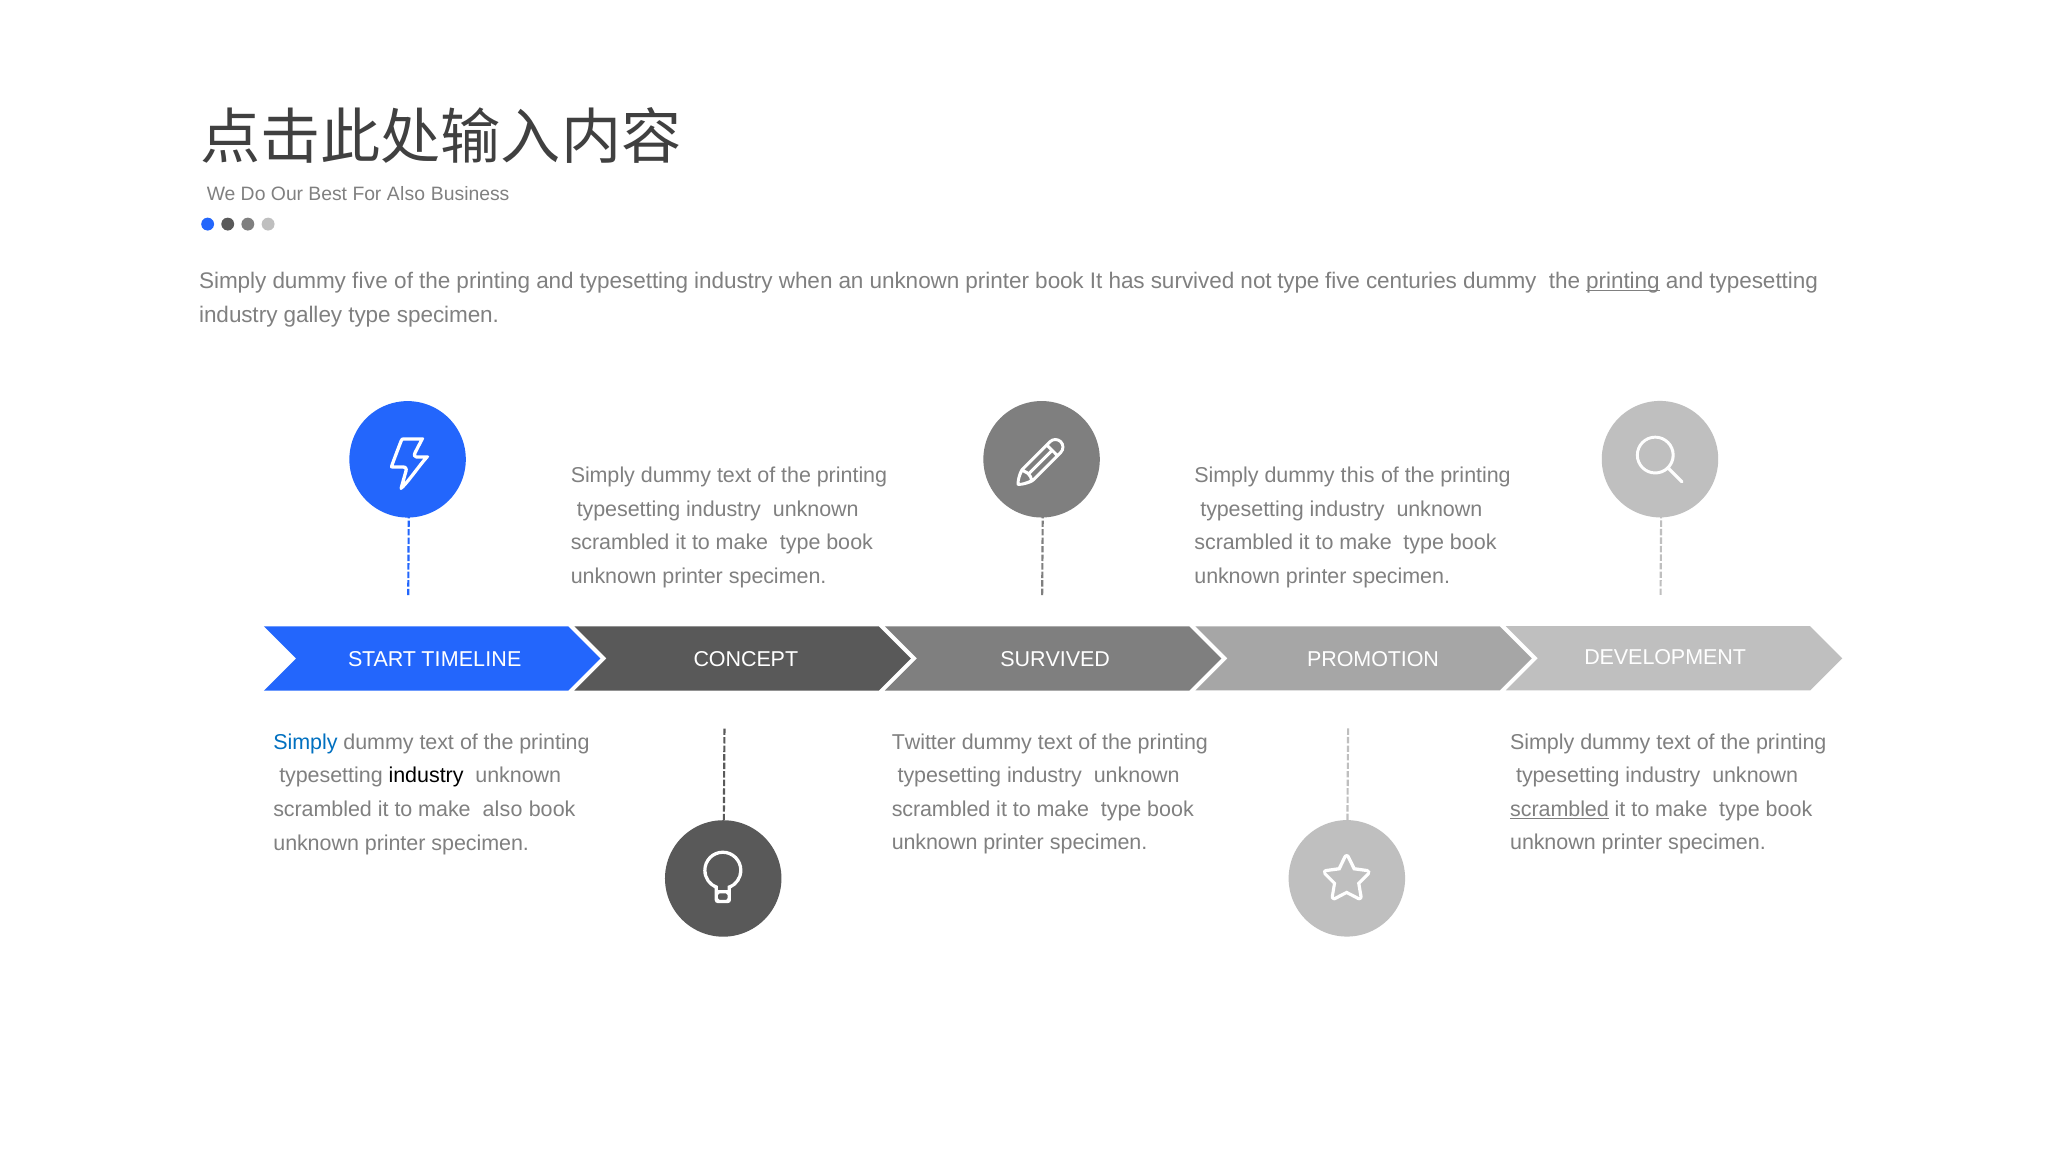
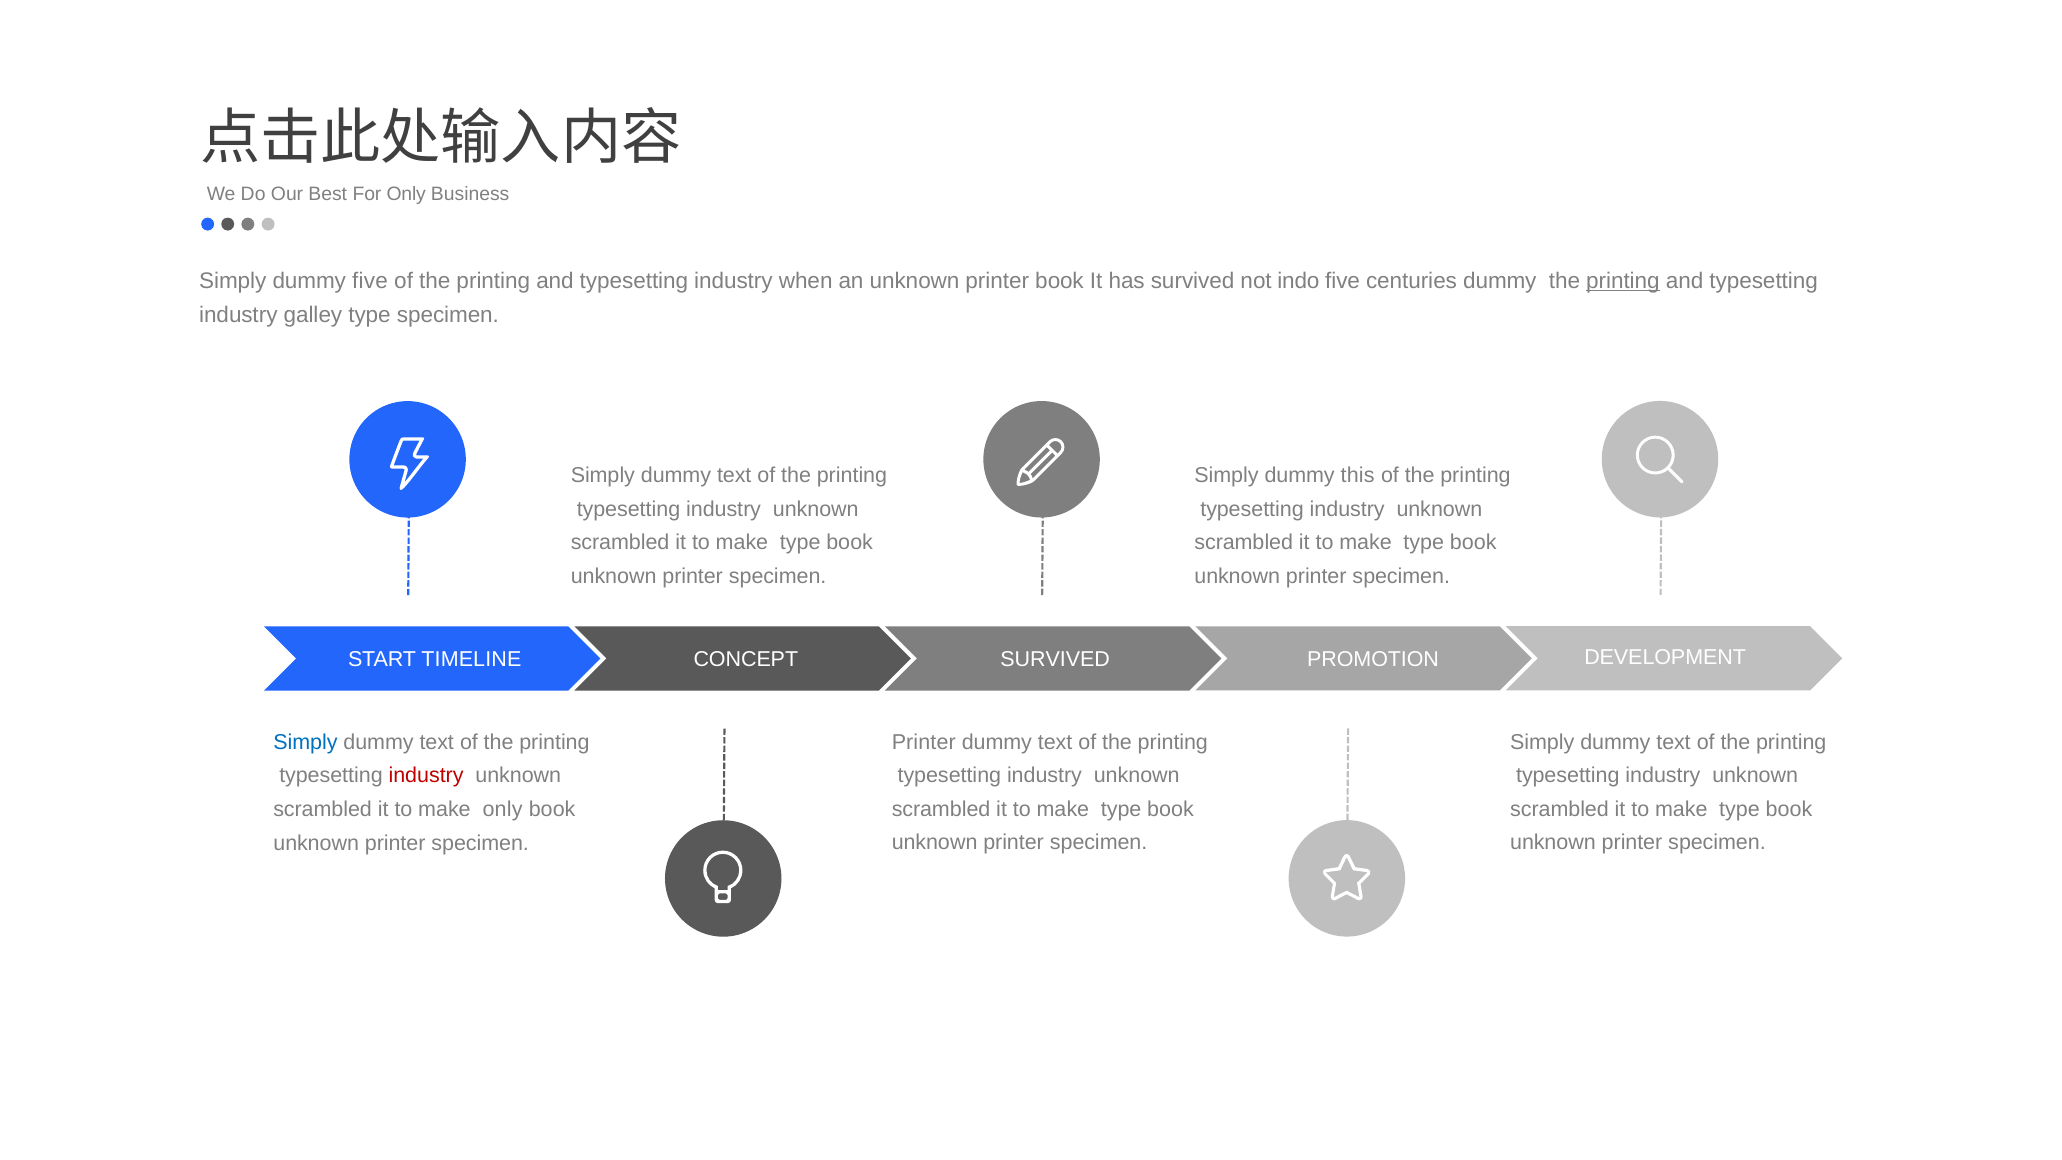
For Also: Also -> Only
not type: type -> indo
Twitter at (924, 742): Twitter -> Printer
industry at (426, 776) colour: black -> red
scrambled at (1560, 809) underline: present -> none
make also: also -> only
